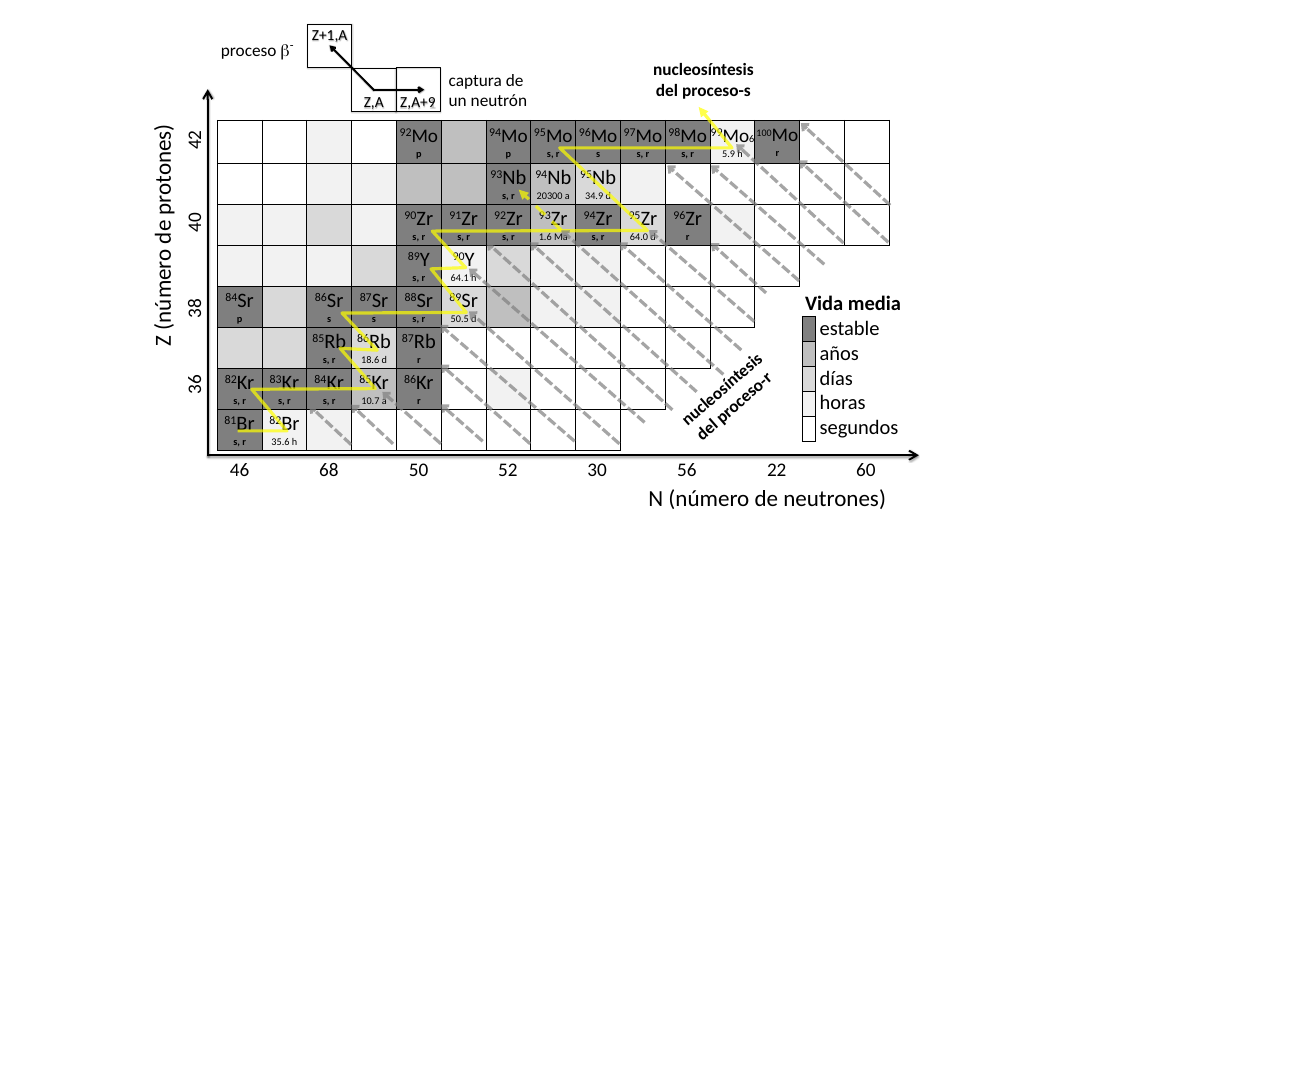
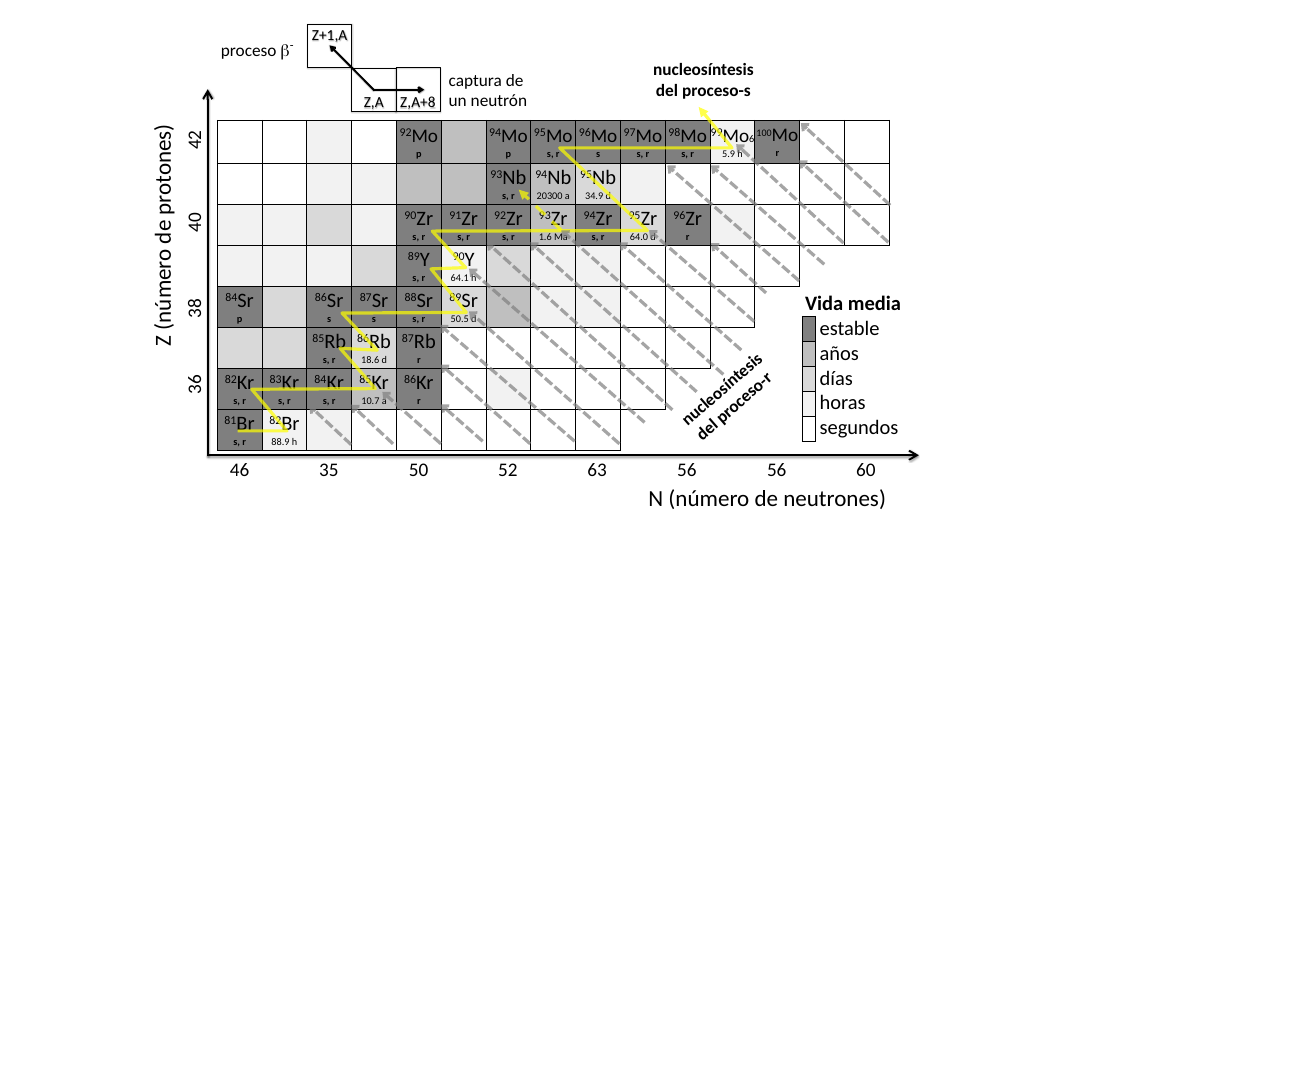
Z,A+9: Z,A+9 -> Z,A+8
35.6: 35.6 -> 88.9
68: 68 -> 35
30: 30 -> 63
56 22: 22 -> 56
